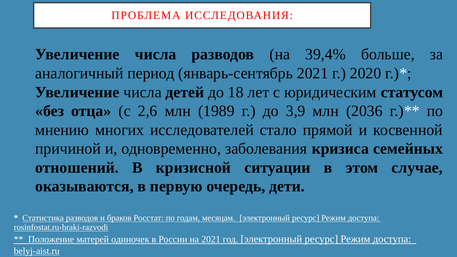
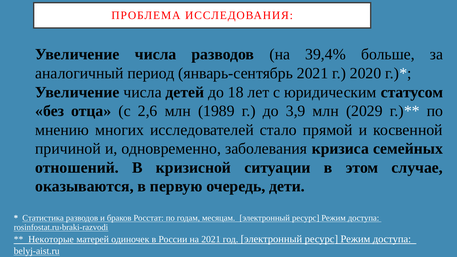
2036: 2036 -> 2029
Положение: Положение -> Некоторые
